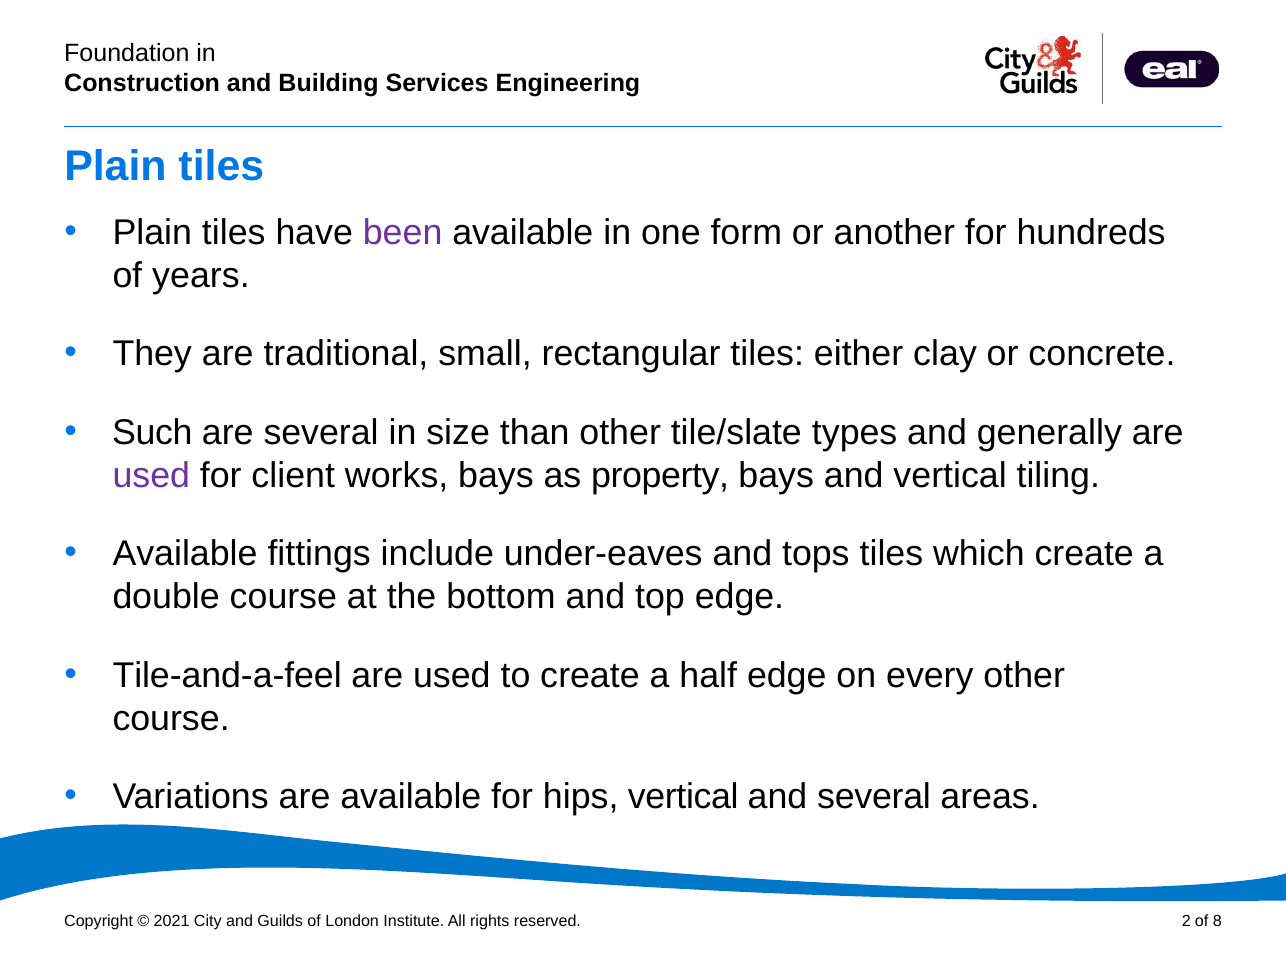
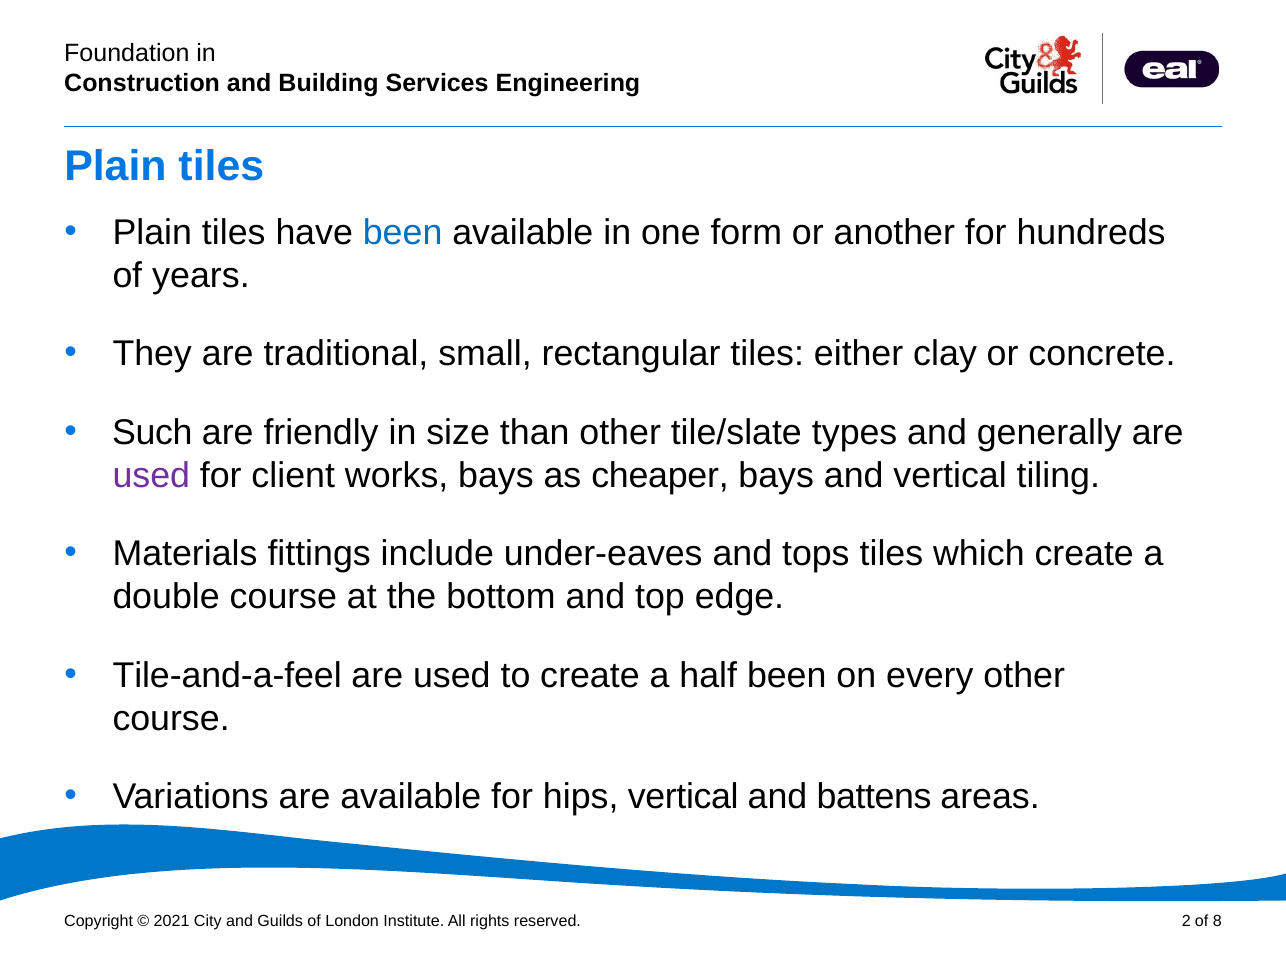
been at (403, 233) colour: purple -> blue
are several: several -> friendly
property: property -> cheaper
Available at (185, 554): Available -> Materials
half edge: edge -> been
and several: several -> battens
